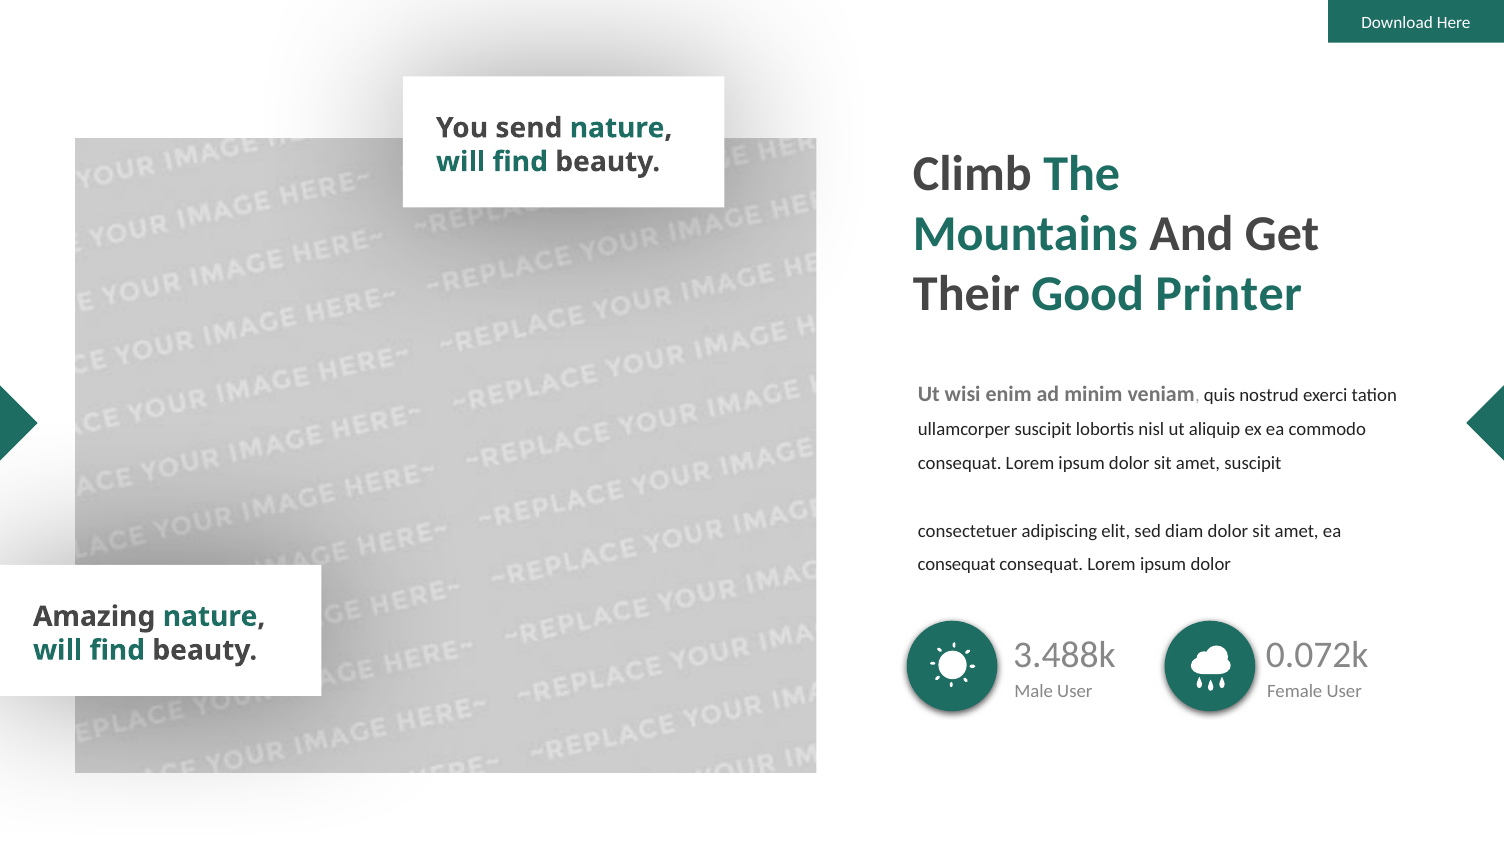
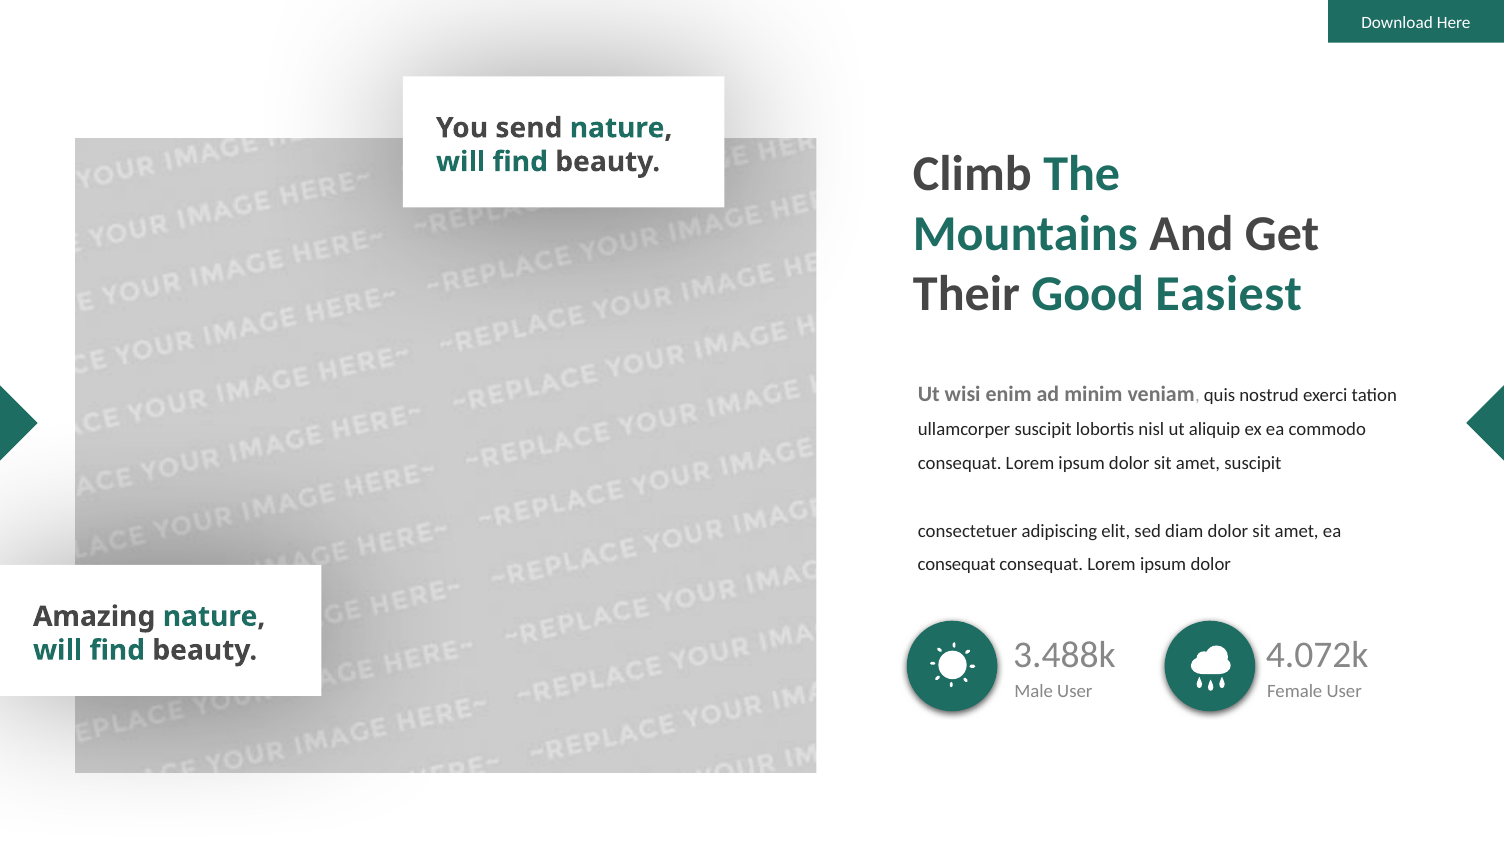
Printer: Printer -> Easiest
0.072k: 0.072k -> 4.072k
